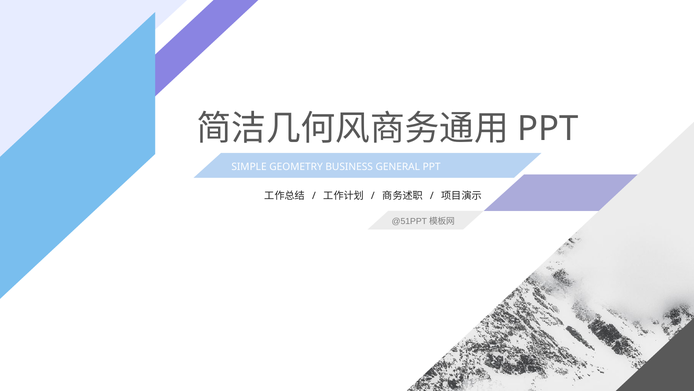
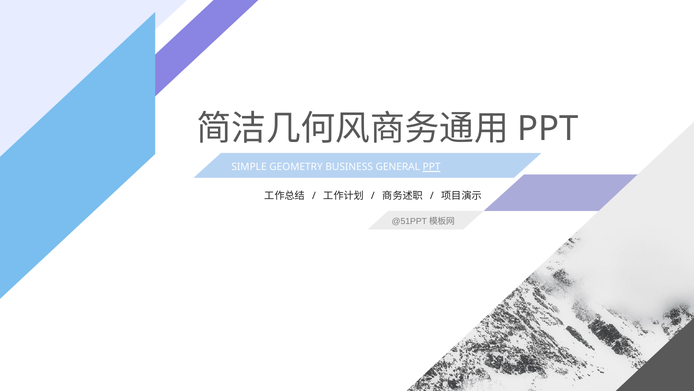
PPT at (432, 167) underline: none -> present
